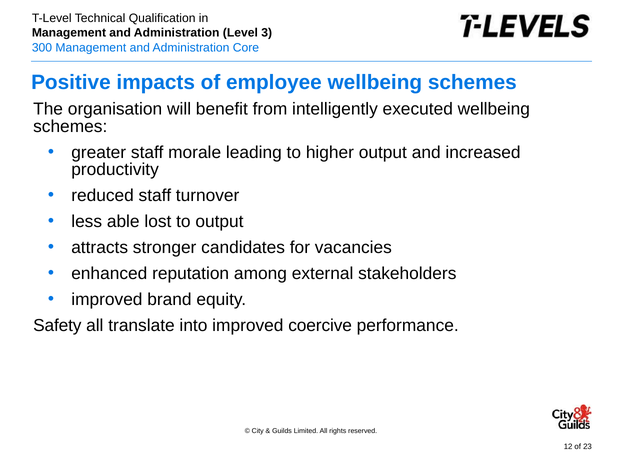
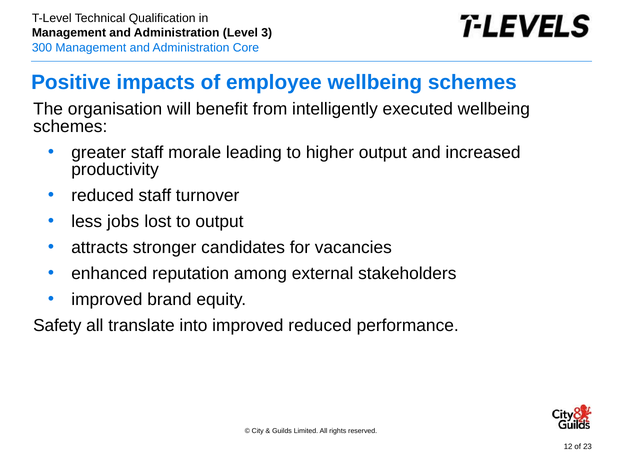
able: able -> jobs
improved coercive: coercive -> reduced
